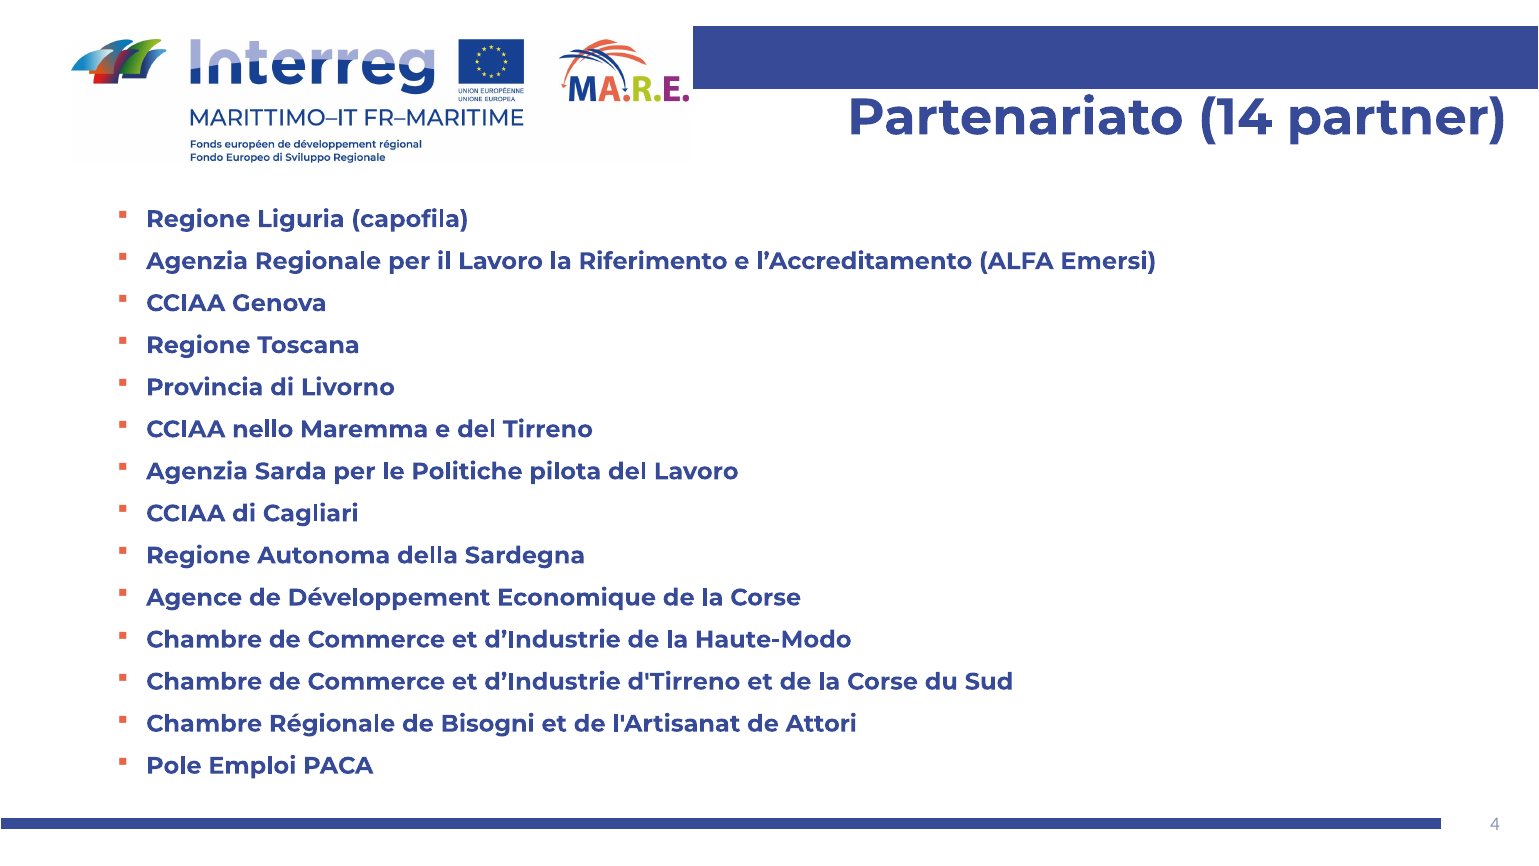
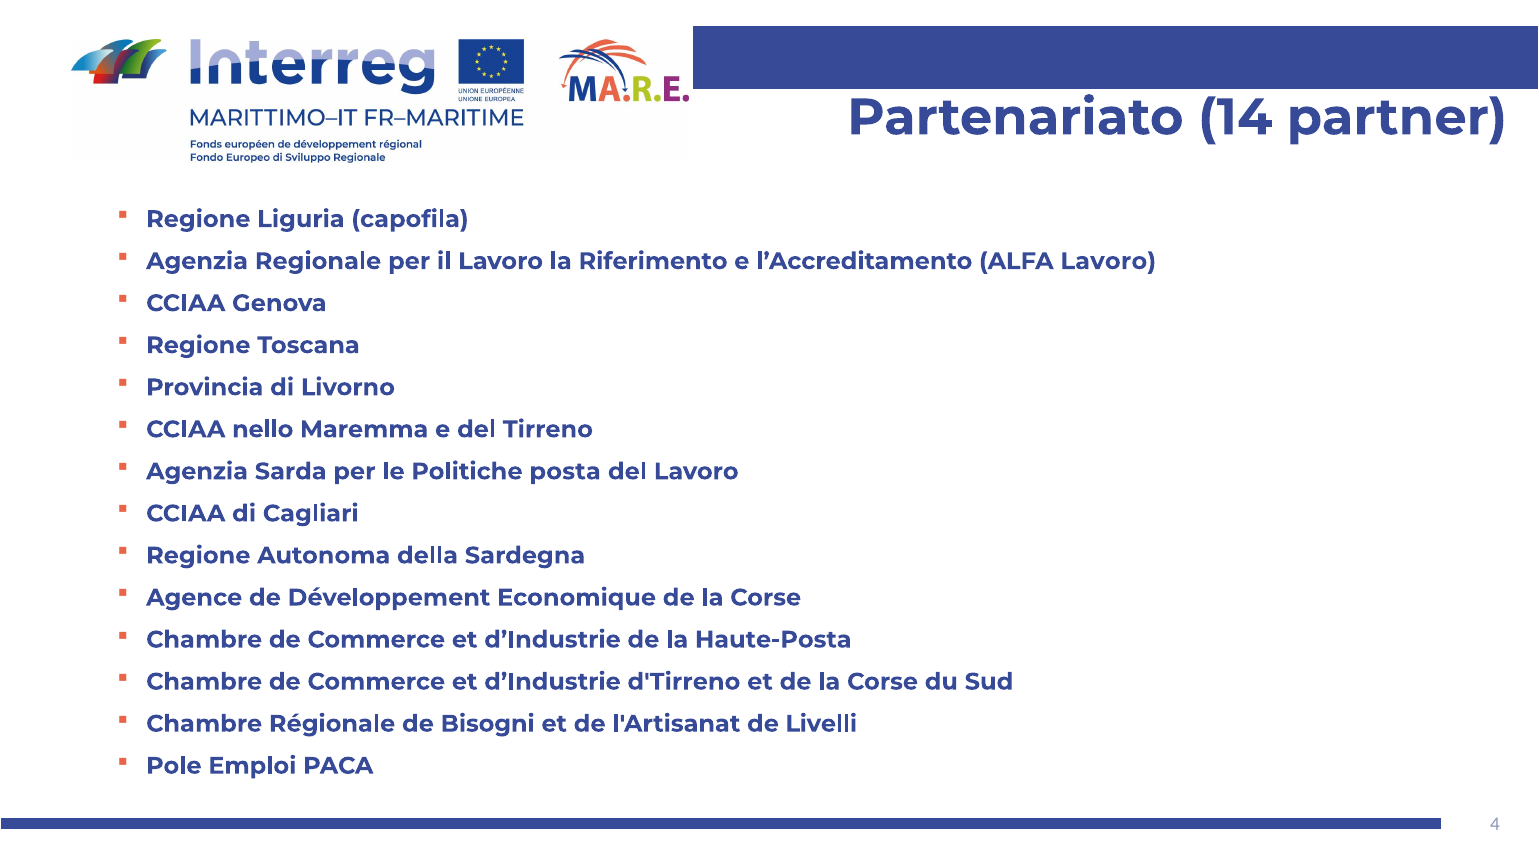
ALFA Emersi: Emersi -> Lavoro
pilota: pilota -> posta
Haute-Modo: Haute-Modo -> Haute-Posta
Attori: Attori -> Livelli
